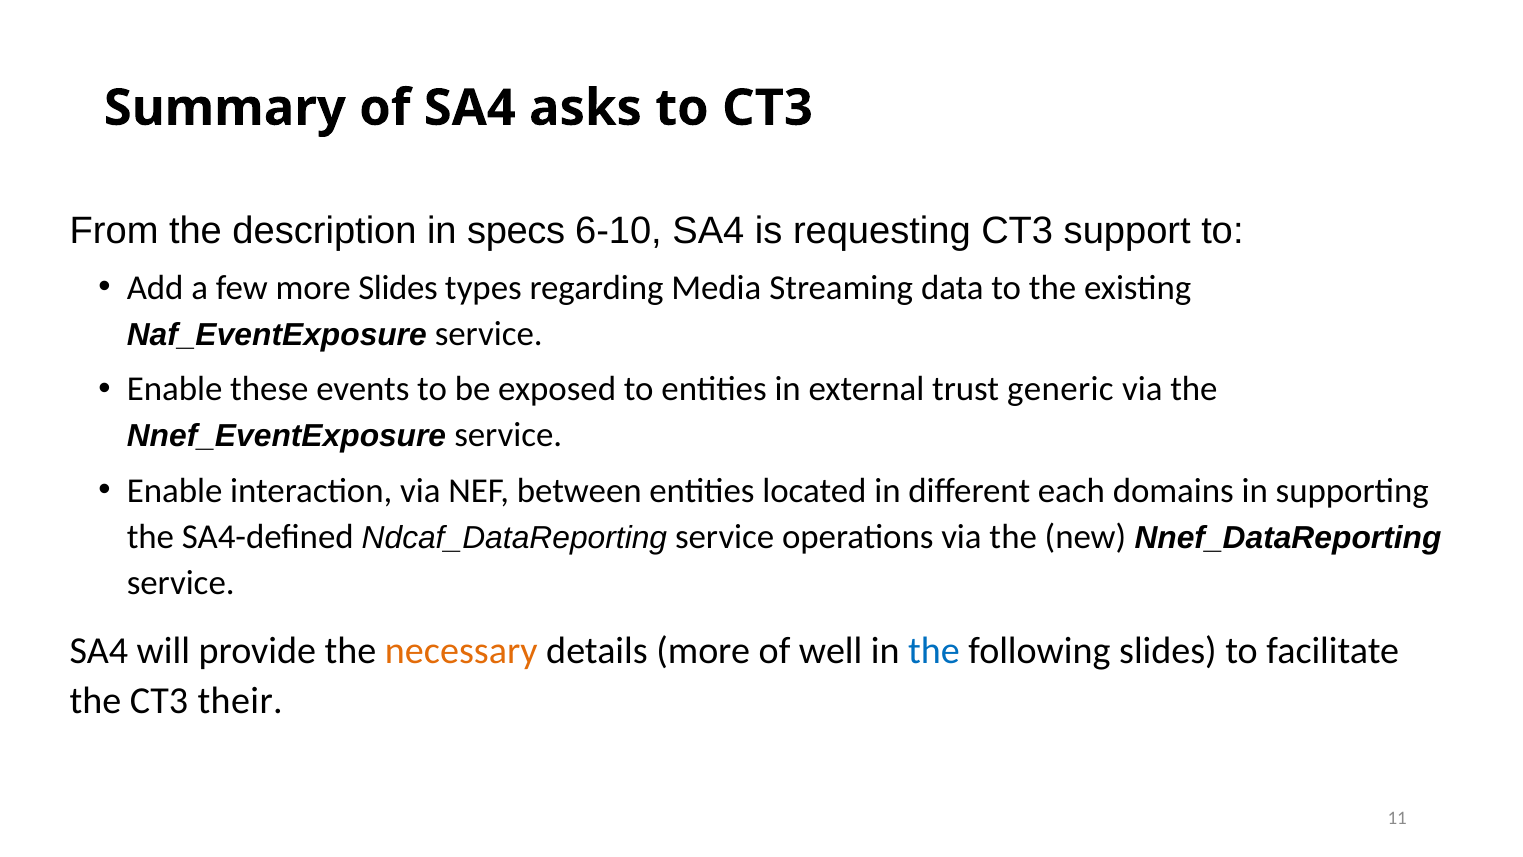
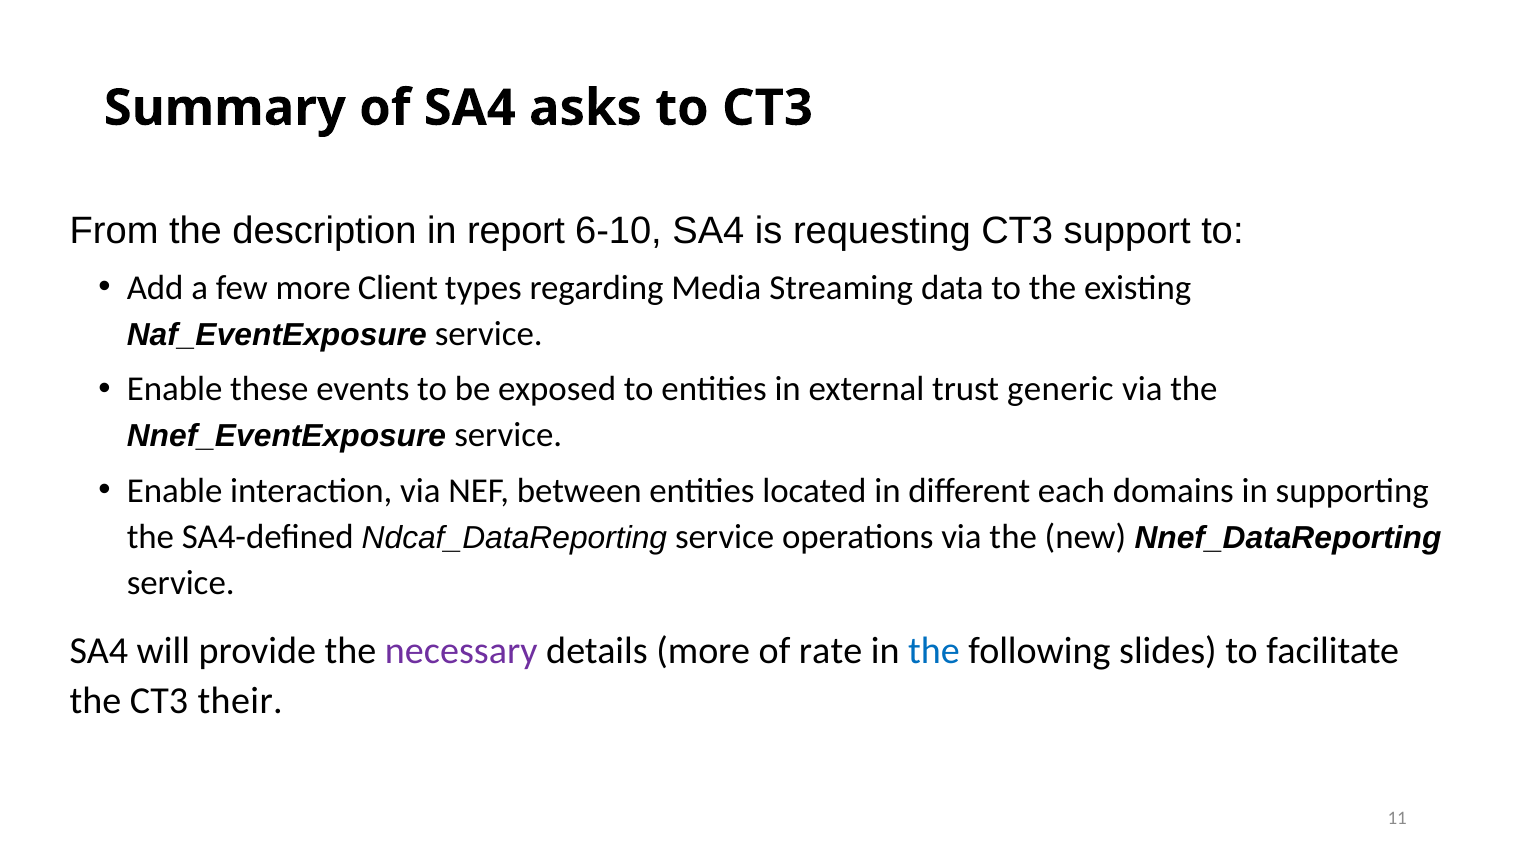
specs: specs -> report
more Slides: Slides -> Client
necessary colour: orange -> purple
well: well -> rate
